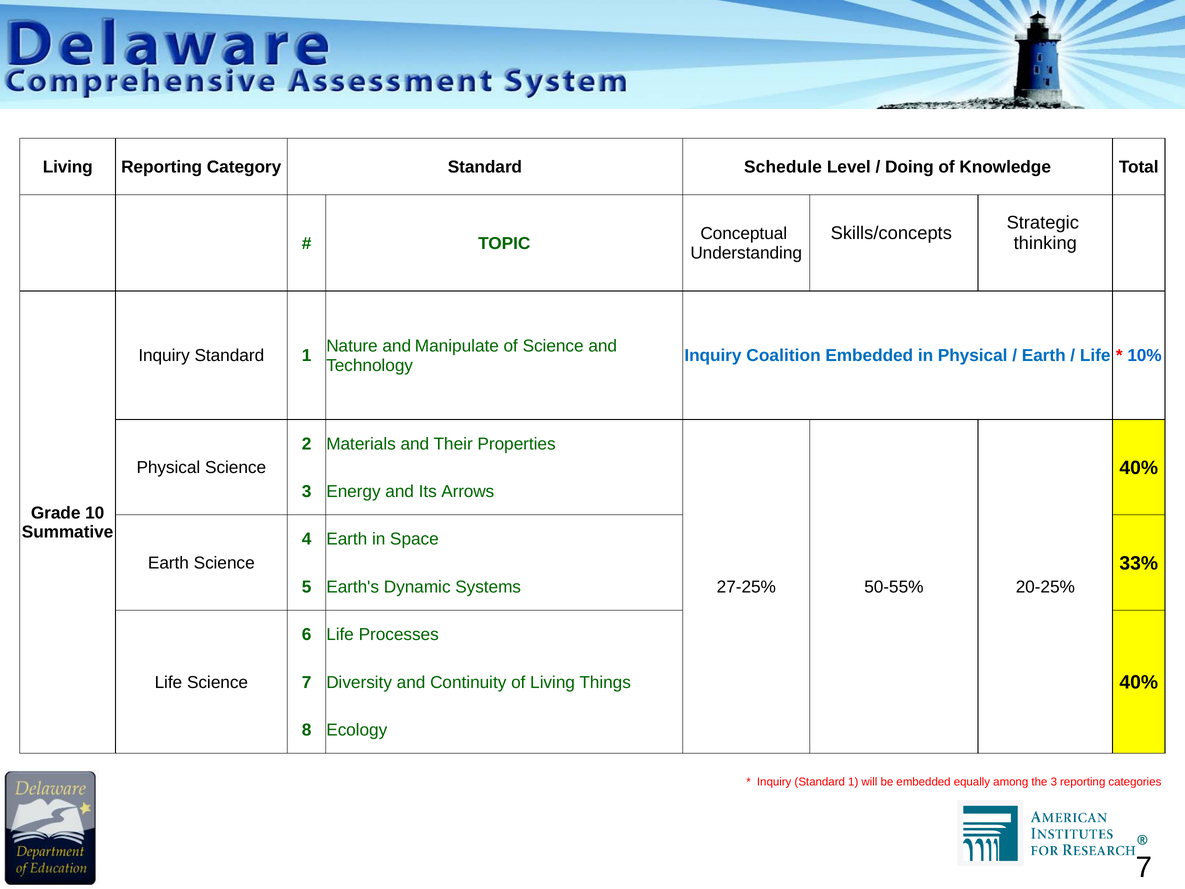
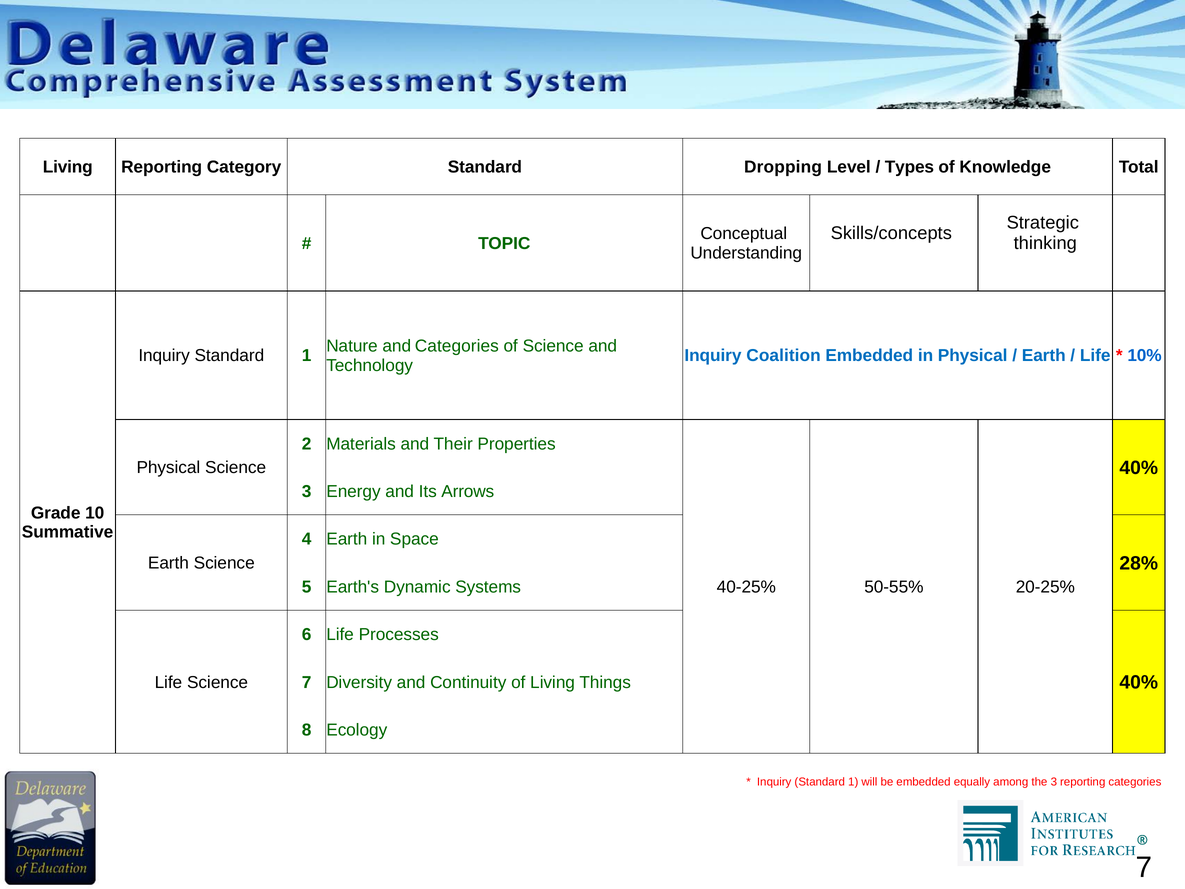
Schedule: Schedule -> Dropping
Doing: Doing -> Types
and Manipulate: Manipulate -> Categories
33%: 33% -> 28%
27-25%: 27-25% -> 40-25%
